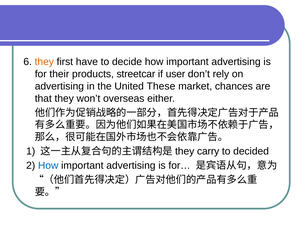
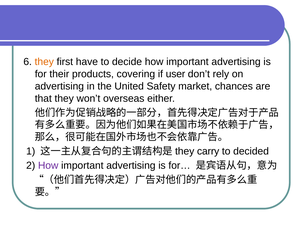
streetcar: streetcar -> covering
These: These -> Safety
How at (48, 165) colour: blue -> purple
